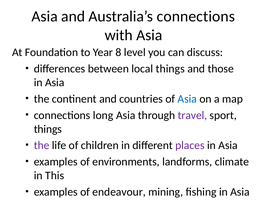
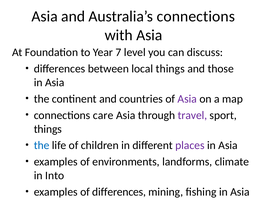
8: 8 -> 7
Asia at (187, 99) colour: blue -> purple
long: long -> care
the at (42, 146) colour: purple -> blue
This: This -> Into
of endeavour: endeavour -> differences
